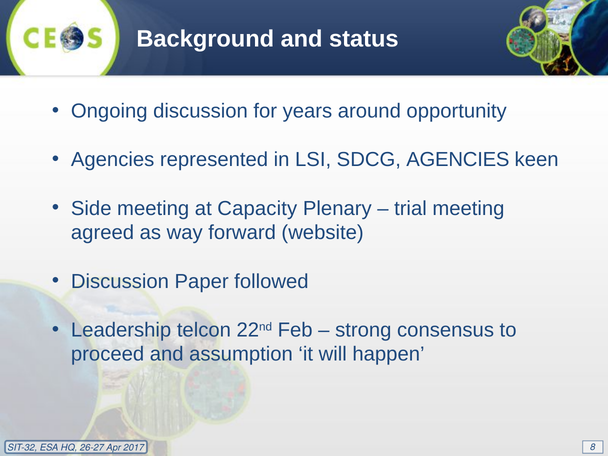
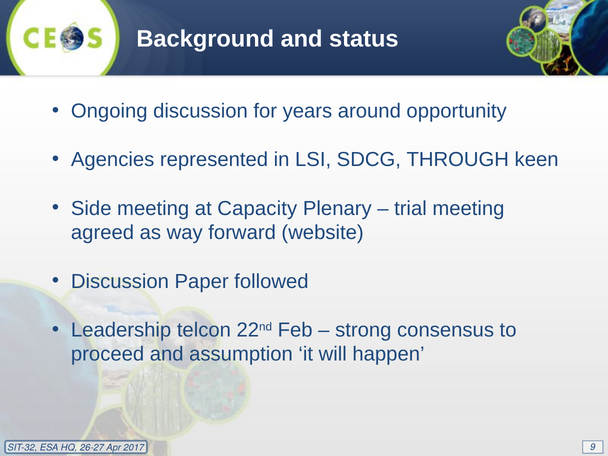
SDCG AGENCIES: AGENCIES -> THROUGH
8: 8 -> 9
